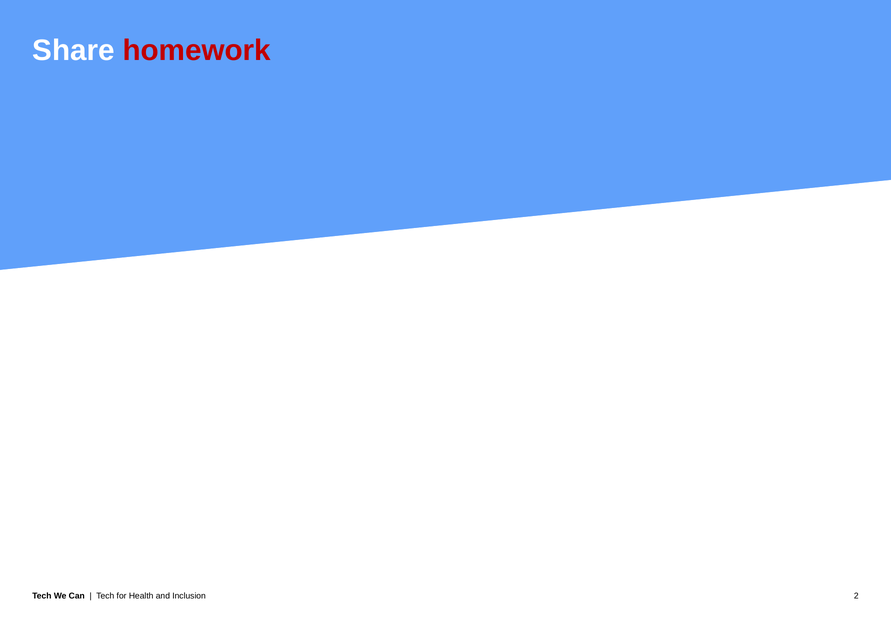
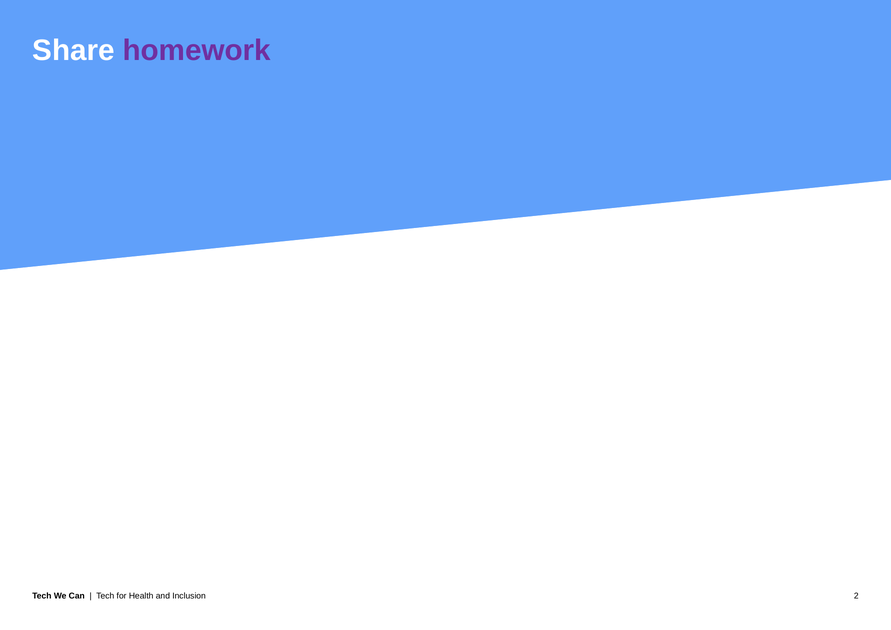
homework colour: red -> purple
